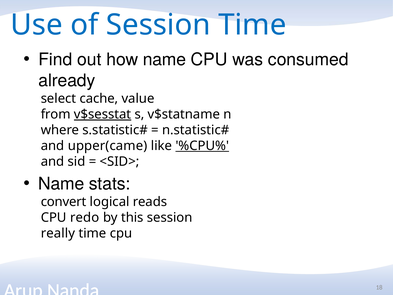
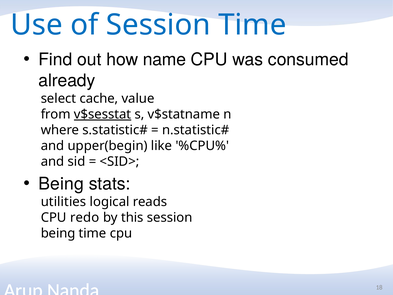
upper(came: upper(came -> upper(begin
%CPU% underline: present -> none
Name at (61, 184): Name -> Being
convert: convert -> utilities
really at (58, 233): really -> being
